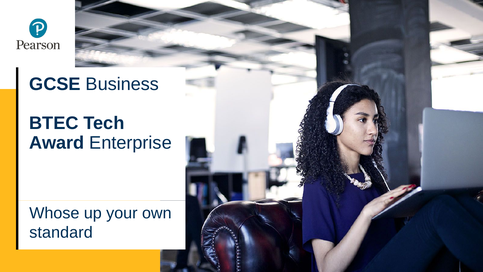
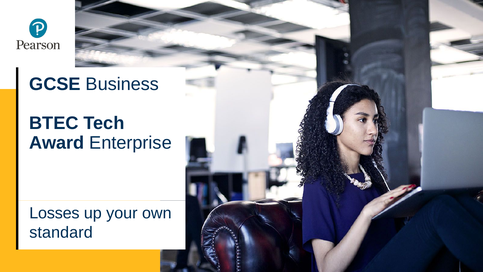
Whose: Whose -> Losses
